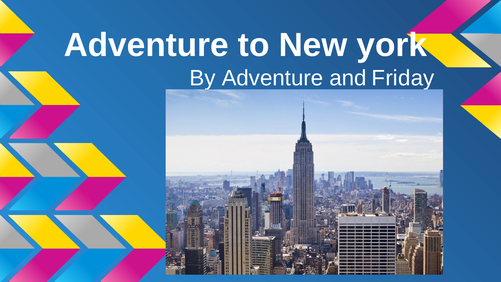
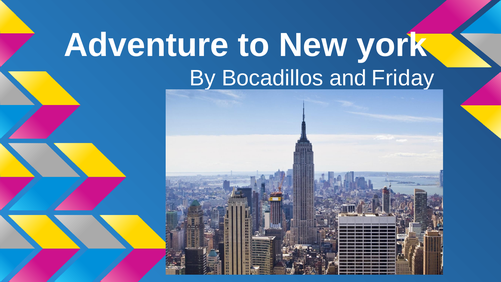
By Adventure: Adventure -> Bocadillos
